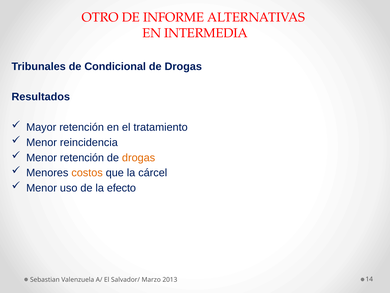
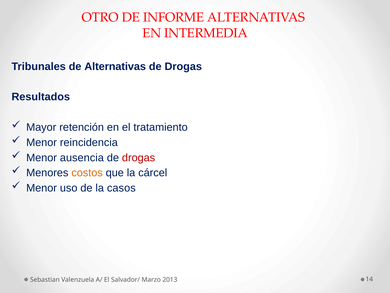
de Condicional: Condicional -> Alternativas
Menor retención: retención -> ausencia
drogas at (139, 157) colour: orange -> red
efecto: efecto -> casos
